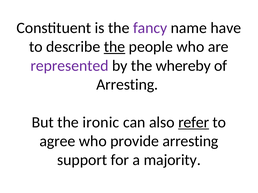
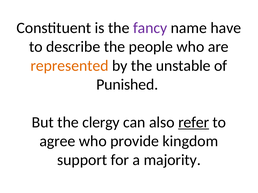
the at (115, 47) underline: present -> none
represented colour: purple -> orange
whereby: whereby -> unstable
Arresting at (127, 85): Arresting -> Punished
ironic: ironic -> clergy
provide arresting: arresting -> kingdom
